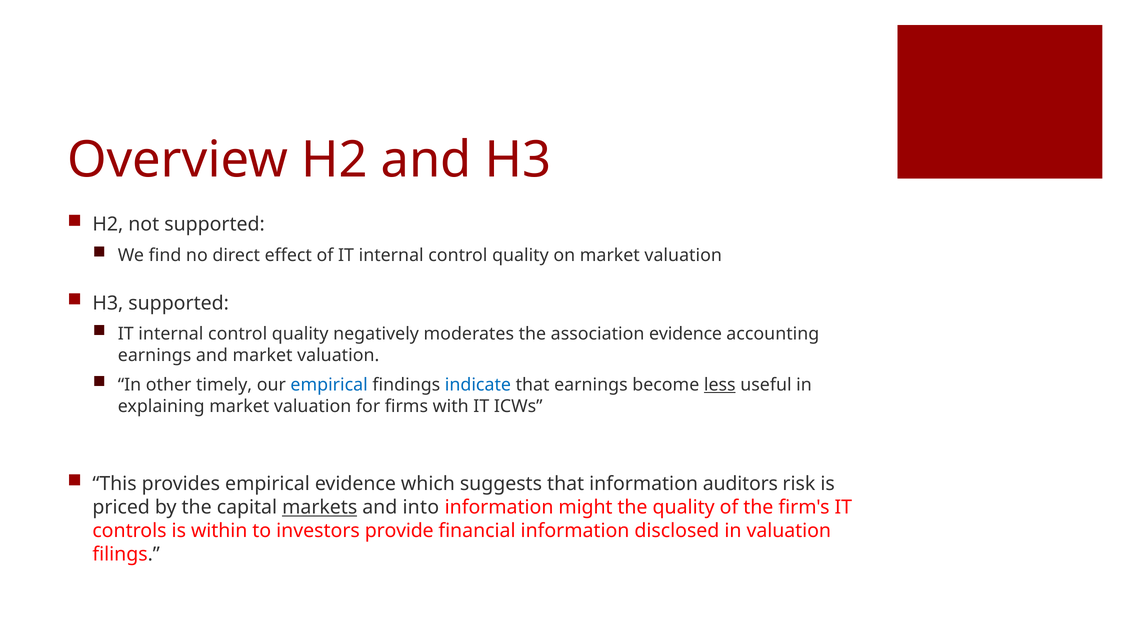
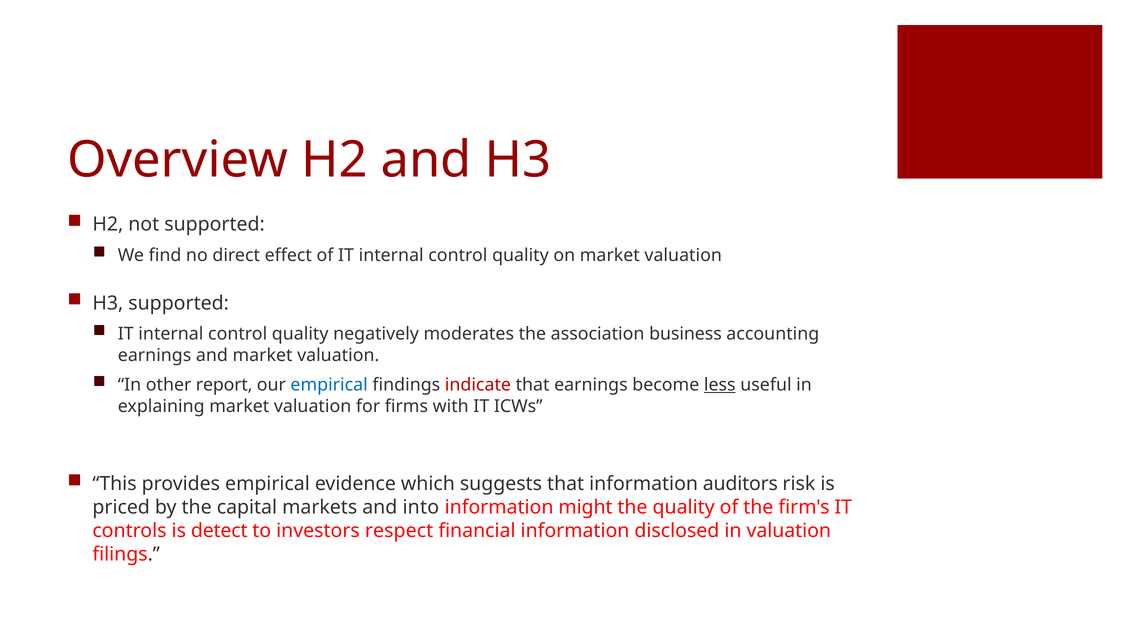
association evidence: evidence -> business
timely: timely -> report
indicate colour: blue -> red
markets underline: present -> none
within: within -> detect
provide: provide -> respect
